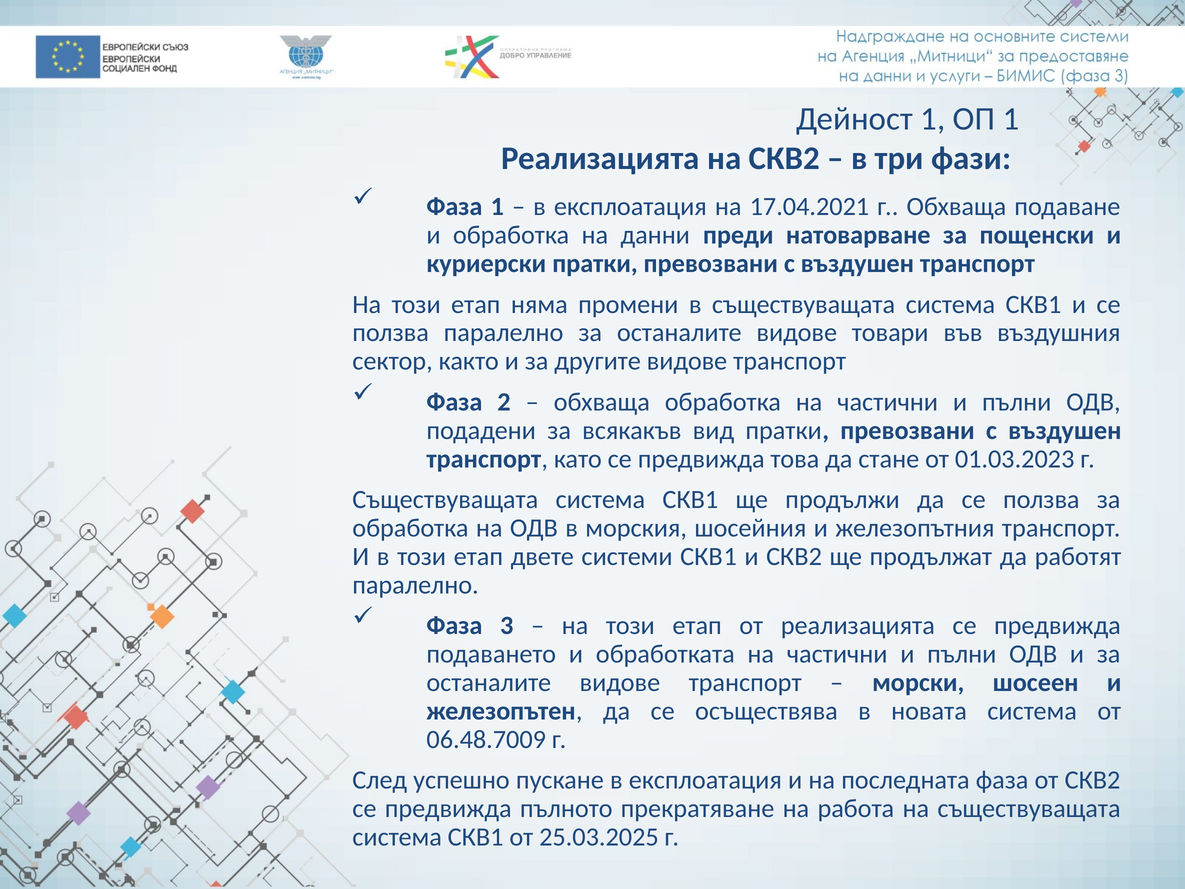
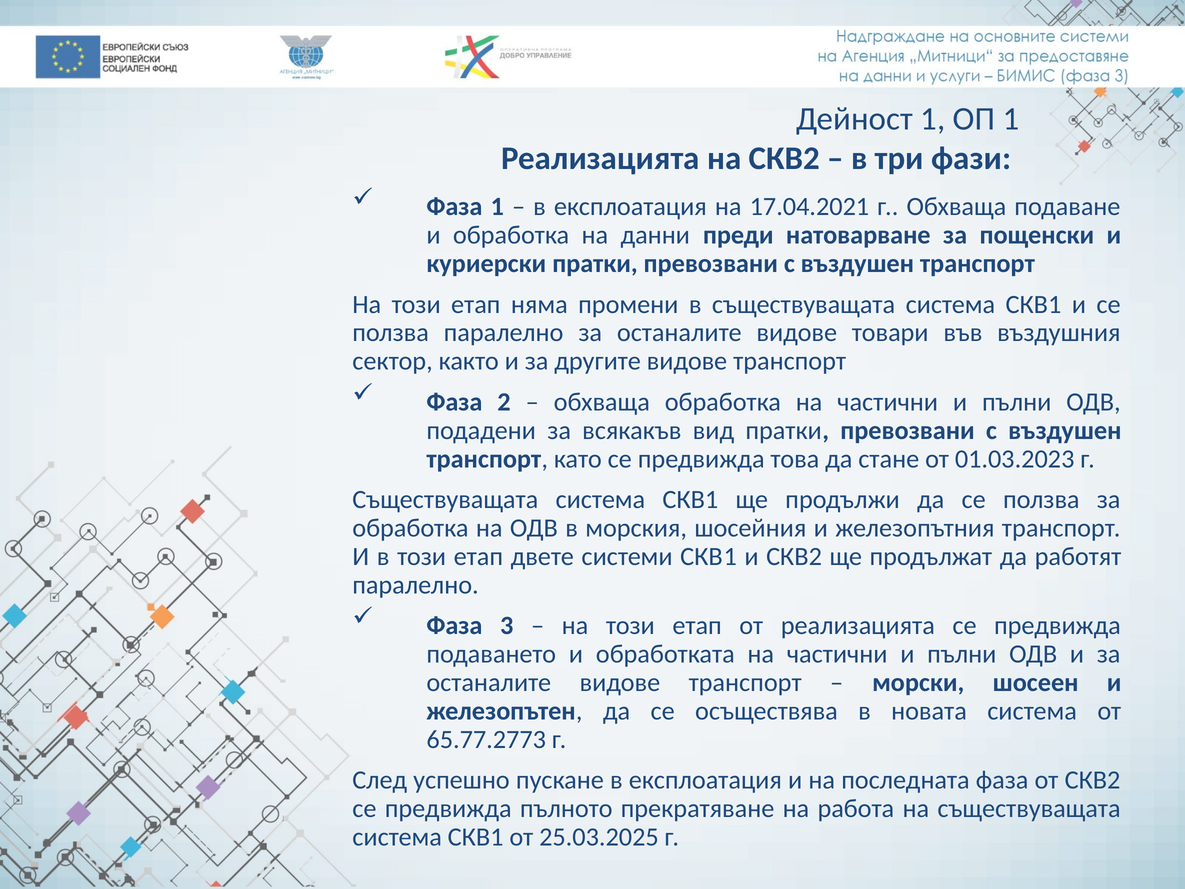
06.48.7009: 06.48.7009 -> 65.77.2773
